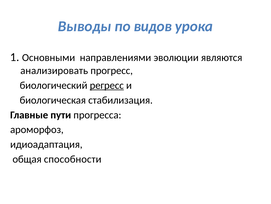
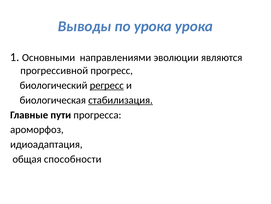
по видов: видов -> урока
анализировать: анализировать -> прогрессивной
стабилизация underline: none -> present
